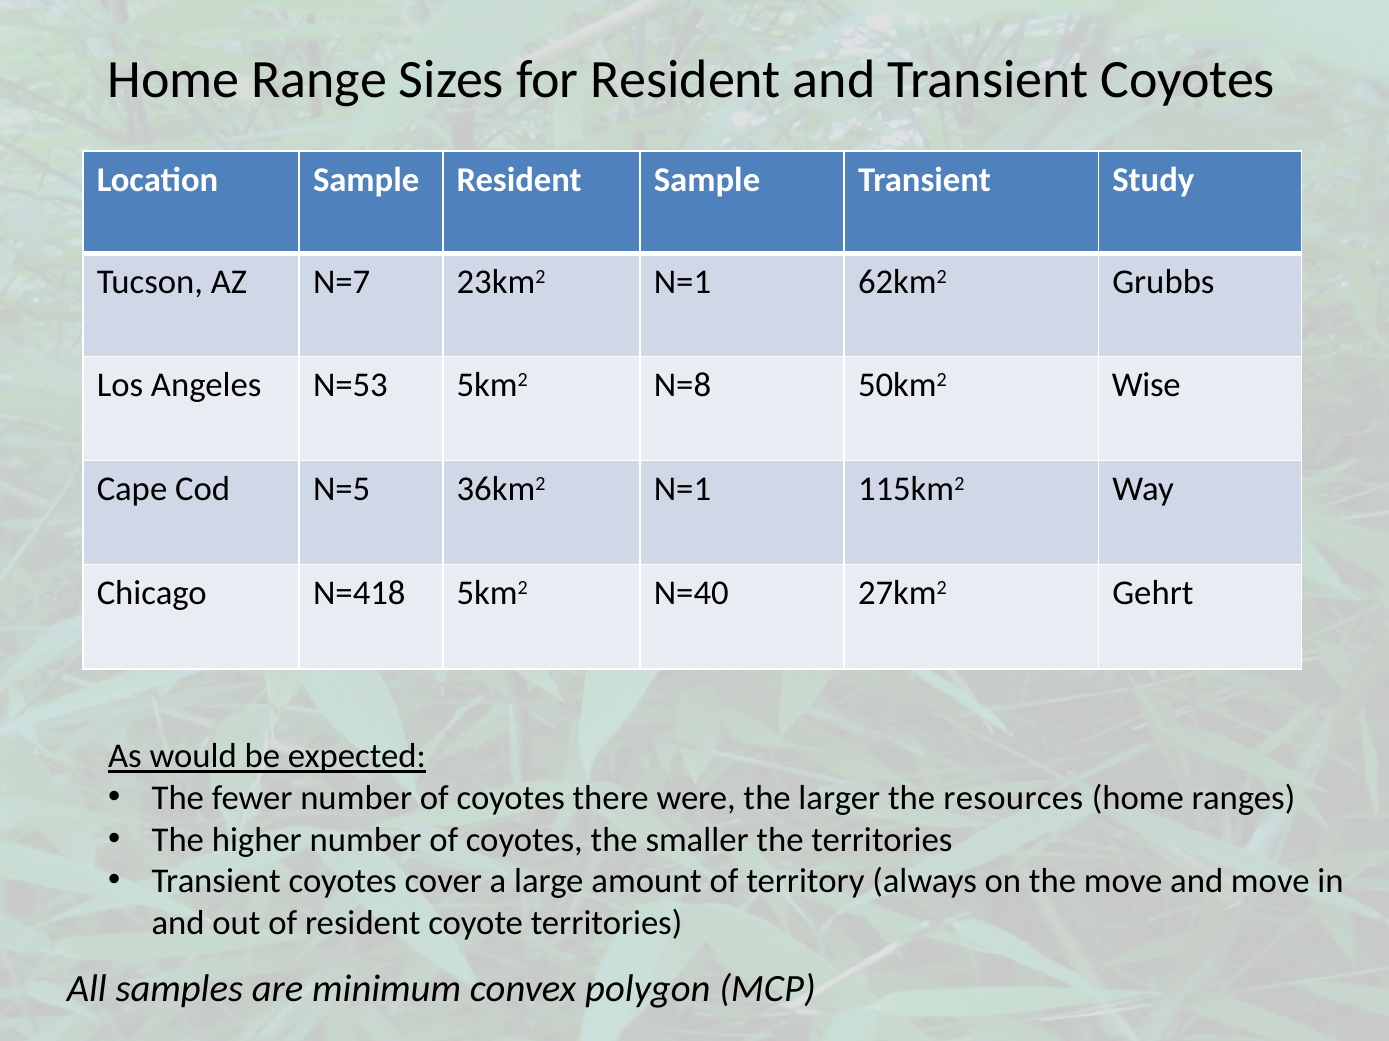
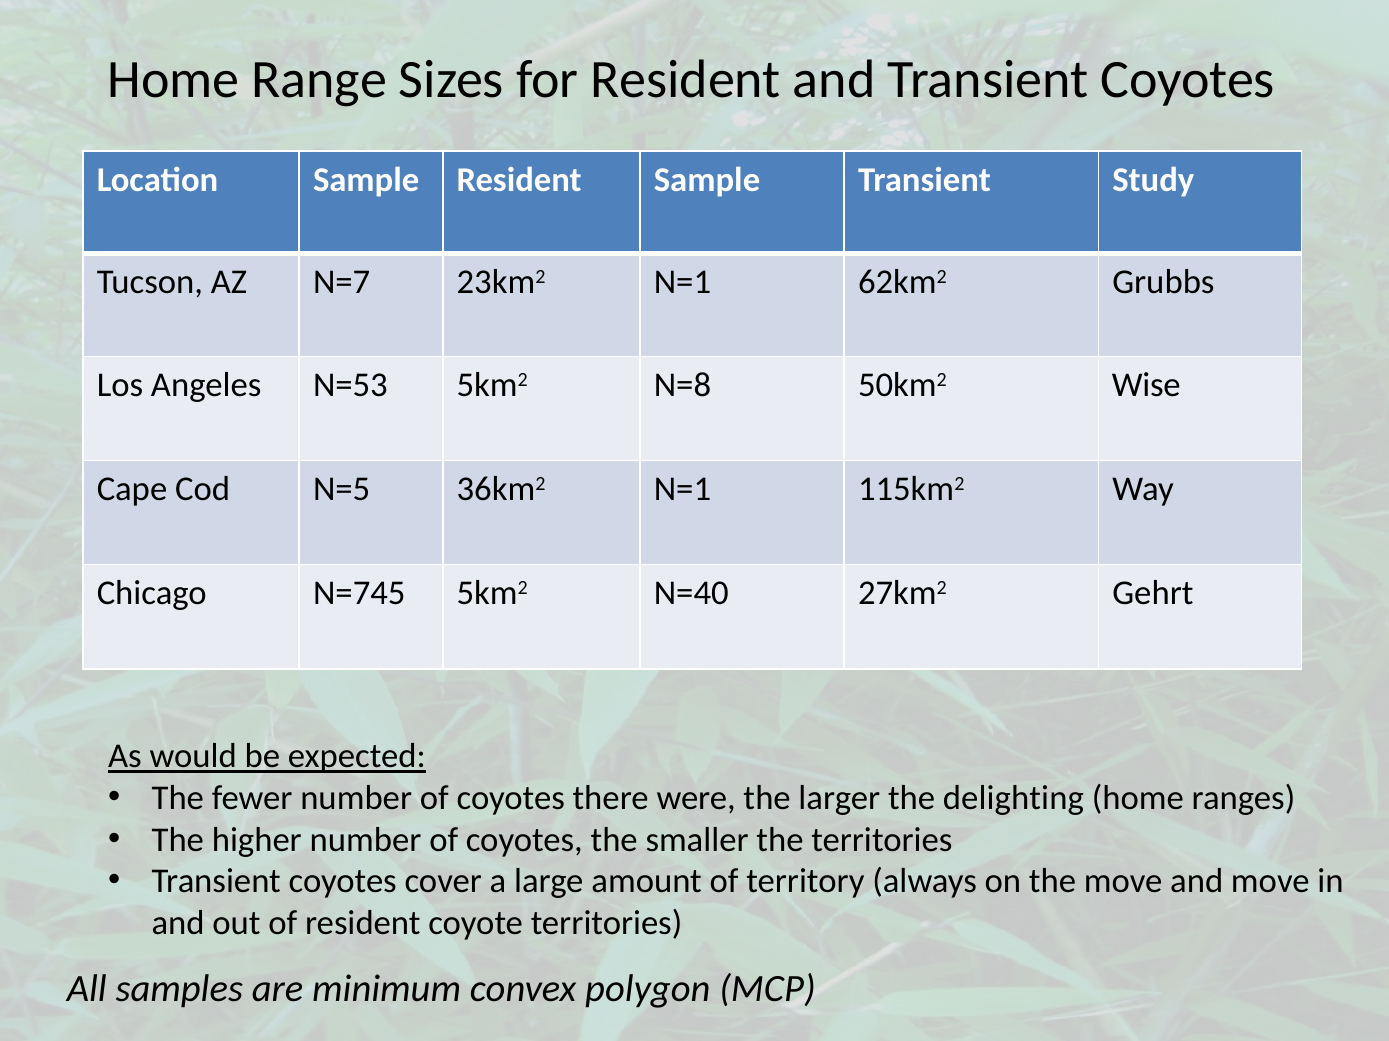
N=418: N=418 -> N=745
resources: resources -> delighting
